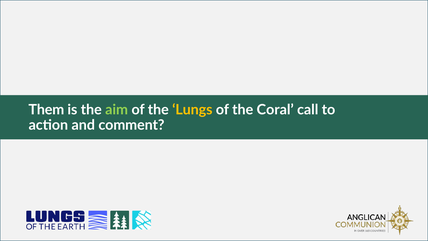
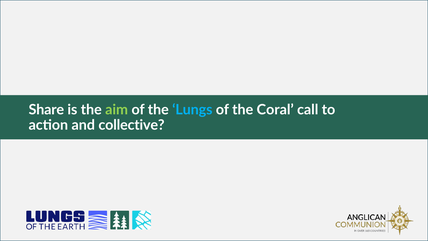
Them: Them -> Share
Lungs colour: yellow -> light blue
comment: comment -> collective
